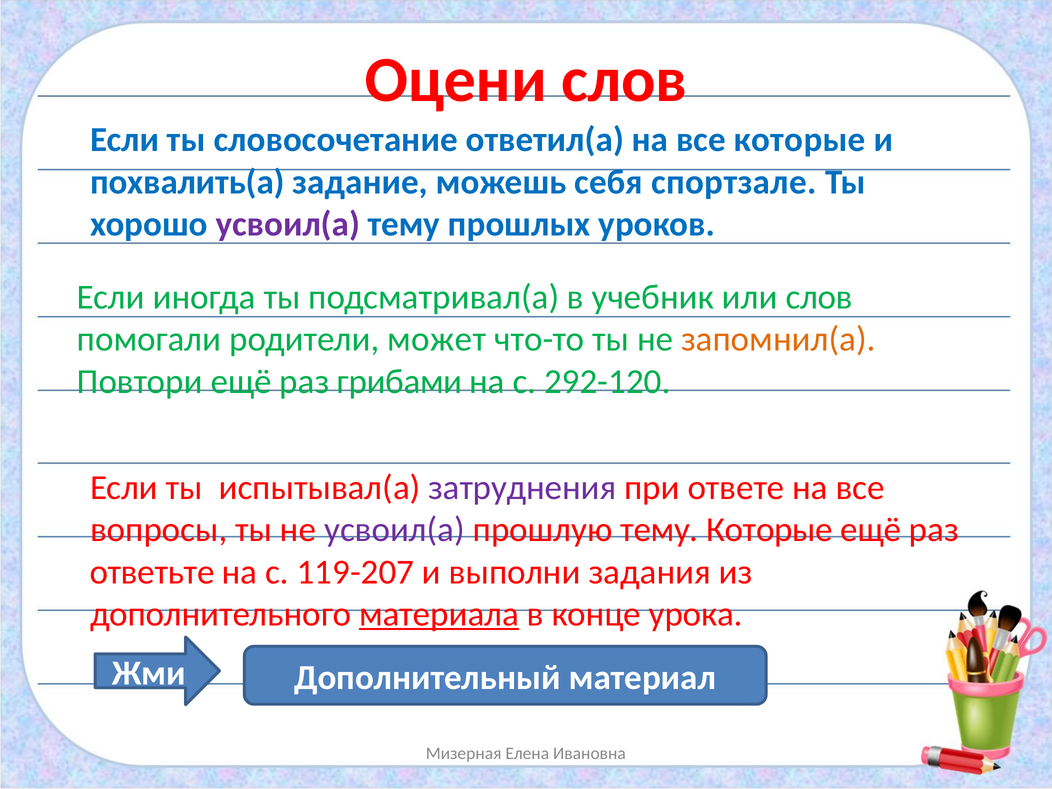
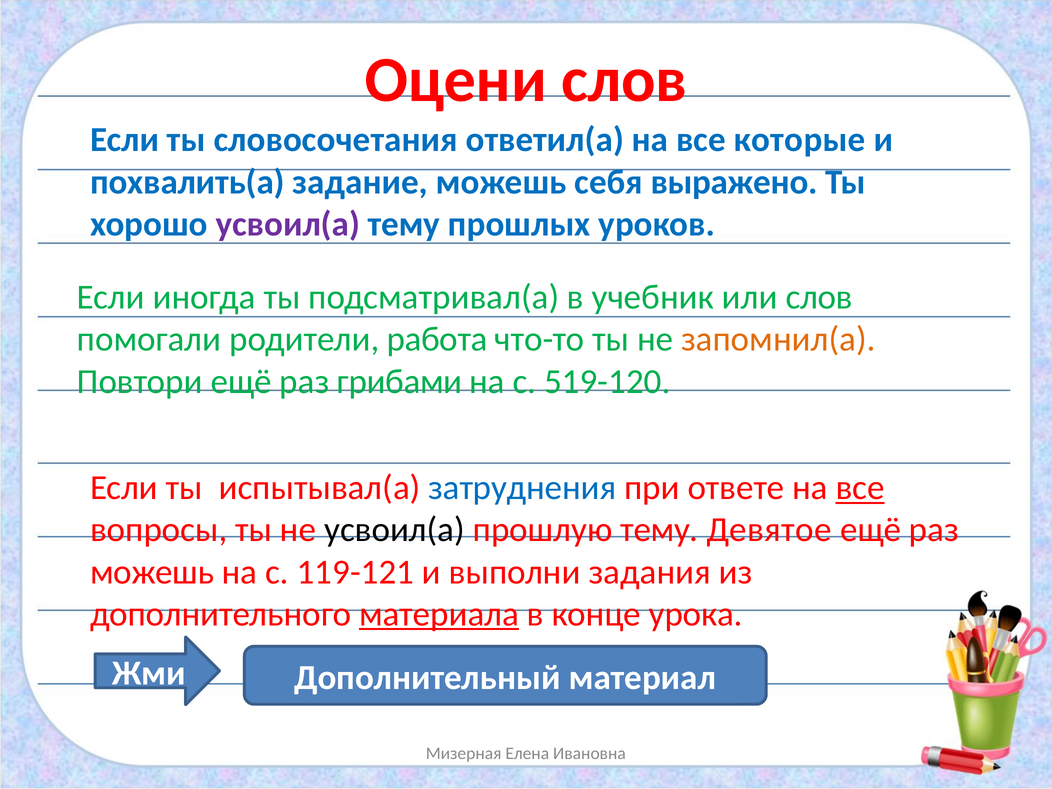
словосочетание: словосочетание -> словосочетания
спортзале: спортзале -> выражено
может: может -> работа
292-120: 292-120 -> 519-120
затруднения colour: purple -> blue
все at (860, 488) underline: none -> present
усвоил(а at (395, 530) colour: purple -> black
тему Которые: Которые -> Девятое
ответьте at (152, 572): ответьте -> можешь
119-207: 119-207 -> 119-121
